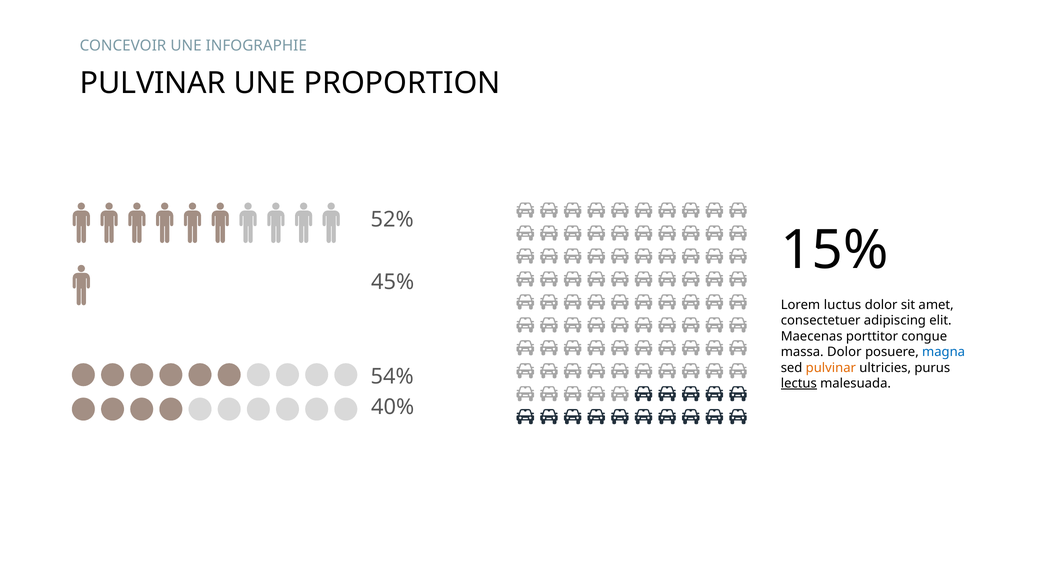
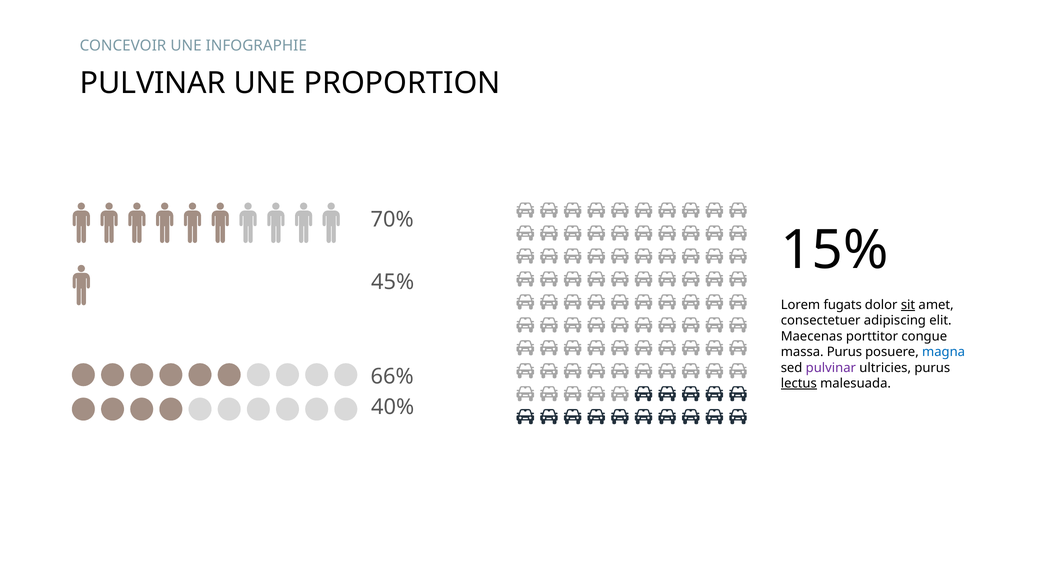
52%: 52% -> 70%
luctus: luctus -> fugats
sit underline: none -> present
massa Dolor: Dolor -> Purus
pulvinar at (831, 368) colour: orange -> purple
54%: 54% -> 66%
